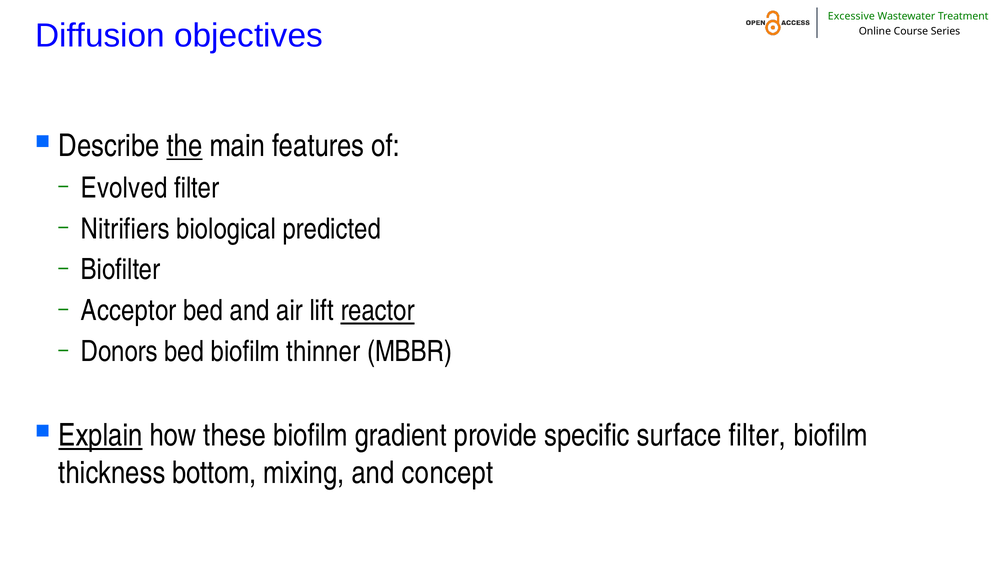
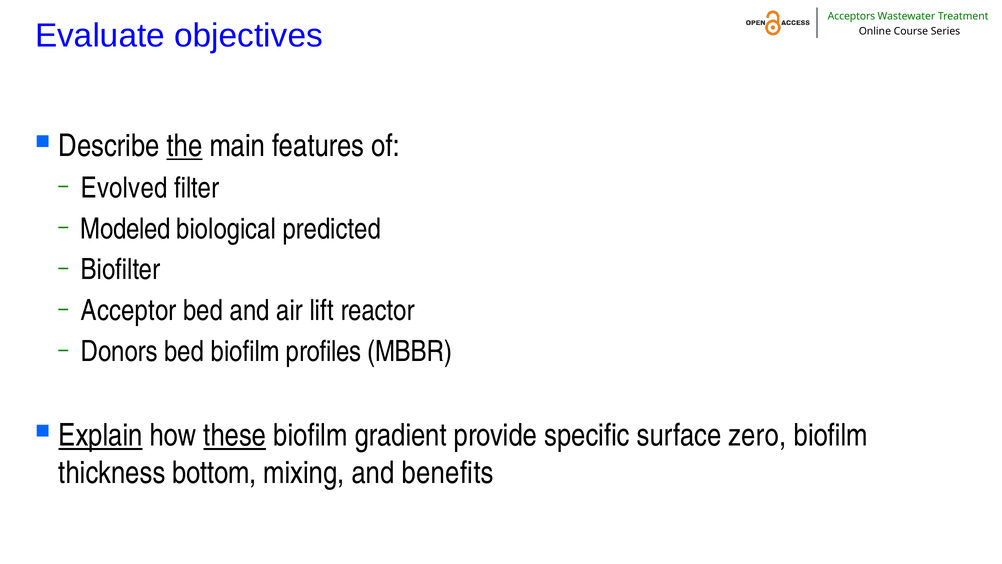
Excessive: Excessive -> Acceptors
Diffusion: Diffusion -> Evaluate
Nitrifiers: Nitrifiers -> Modeled
reactor underline: present -> none
thinner: thinner -> profiles
these underline: none -> present
surface filter: filter -> zero
concept: concept -> benefits
